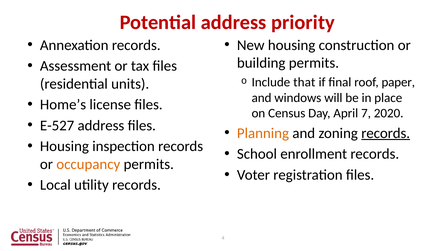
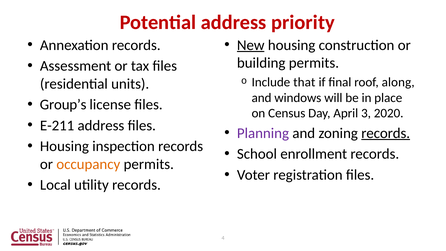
New underline: none -> present
paper: paper -> along
Home’s: Home’s -> Group’s
7: 7 -> 3
E-527: E-527 -> E-211
Planning colour: orange -> purple
